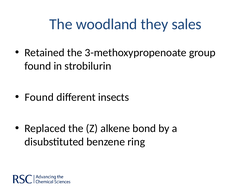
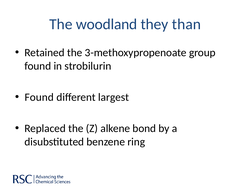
sales: sales -> than
insects: insects -> largest
